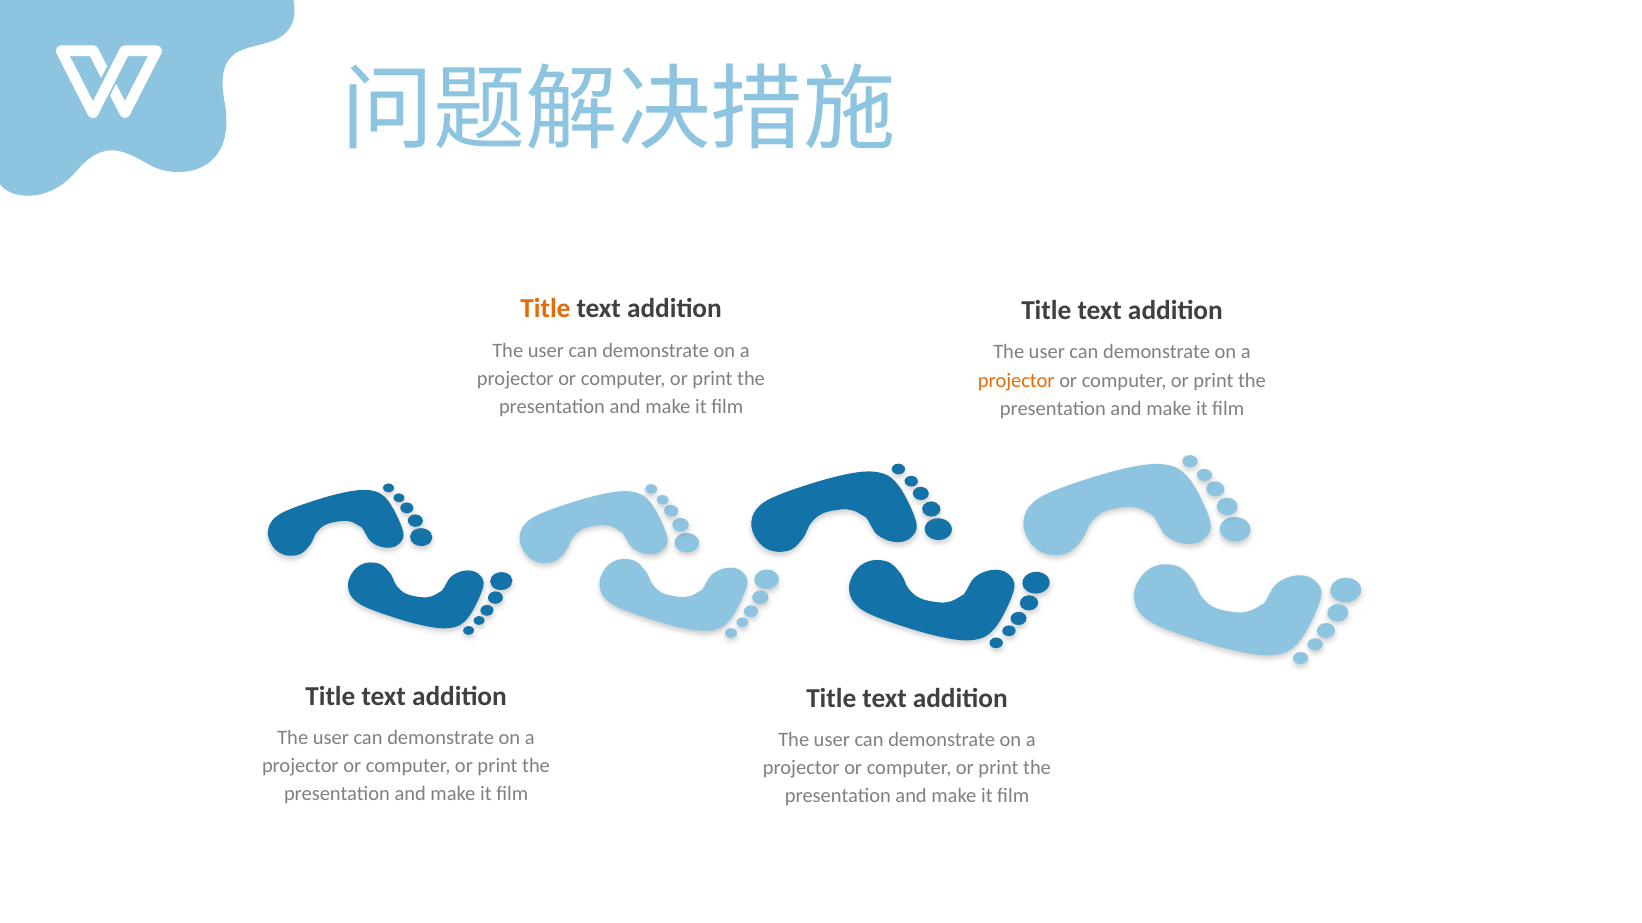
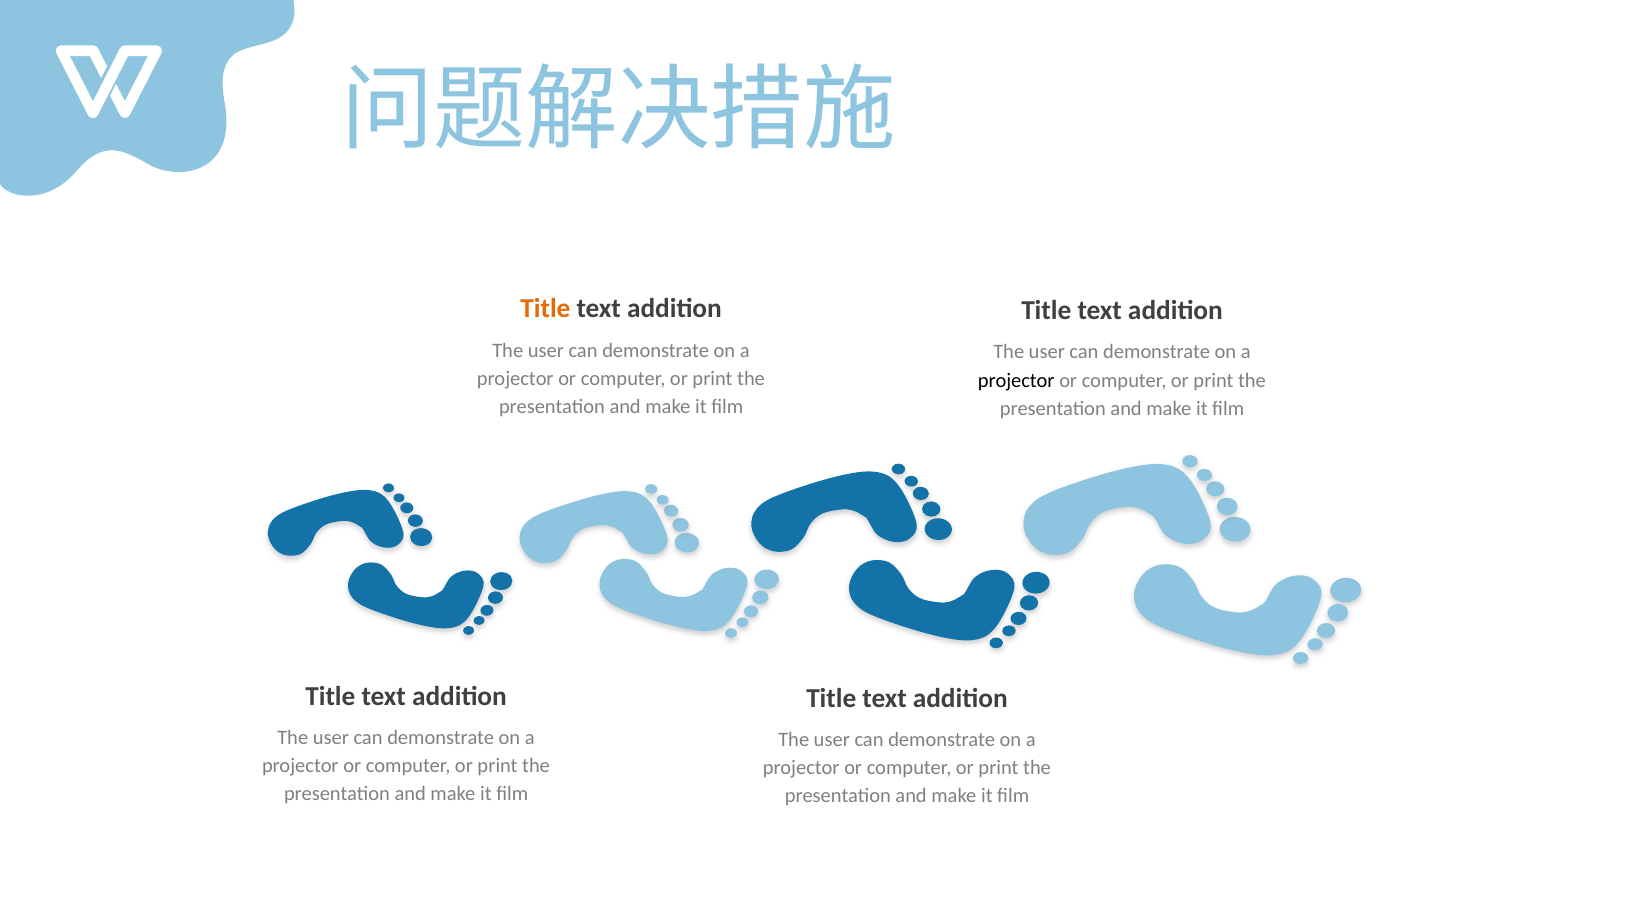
projector at (1016, 381) colour: orange -> black
